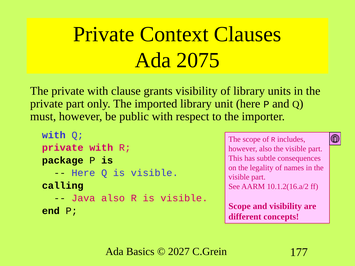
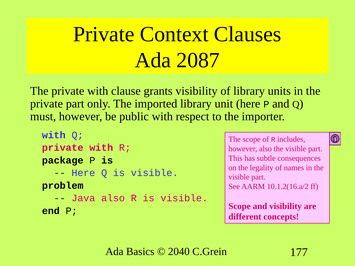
2075: 2075 -> 2087
calling: calling -> problem
2027: 2027 -> 2040
